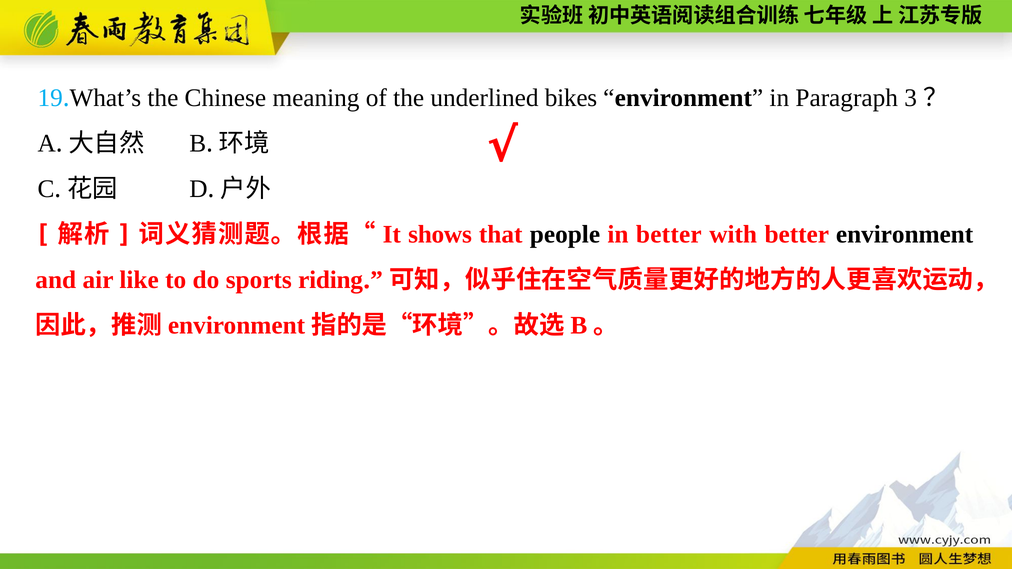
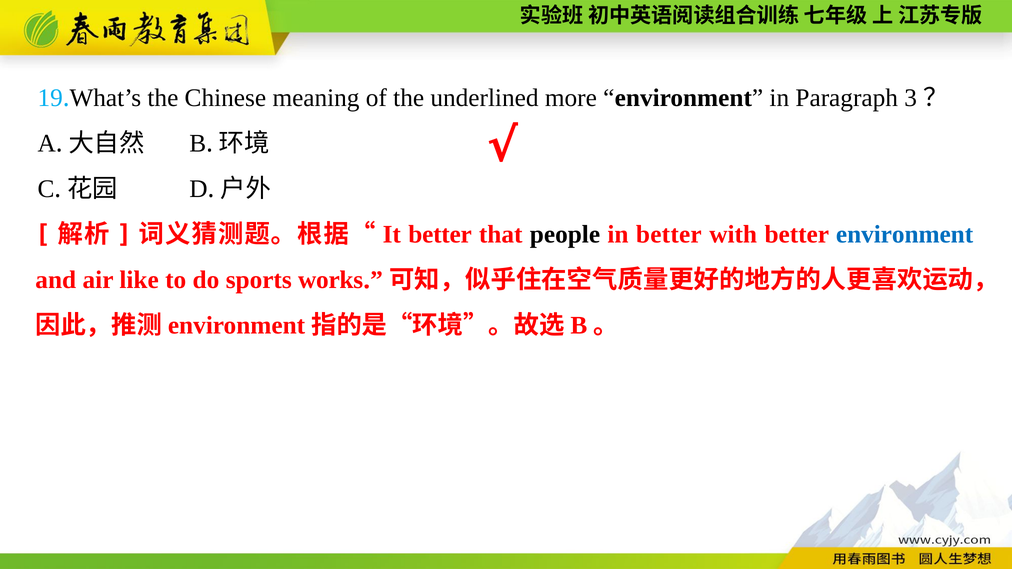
bikes: bikes -> more
shows at (440, 235): shows -> better
environment at (905, 235) colour: black -> blue
riding: riding -> works
